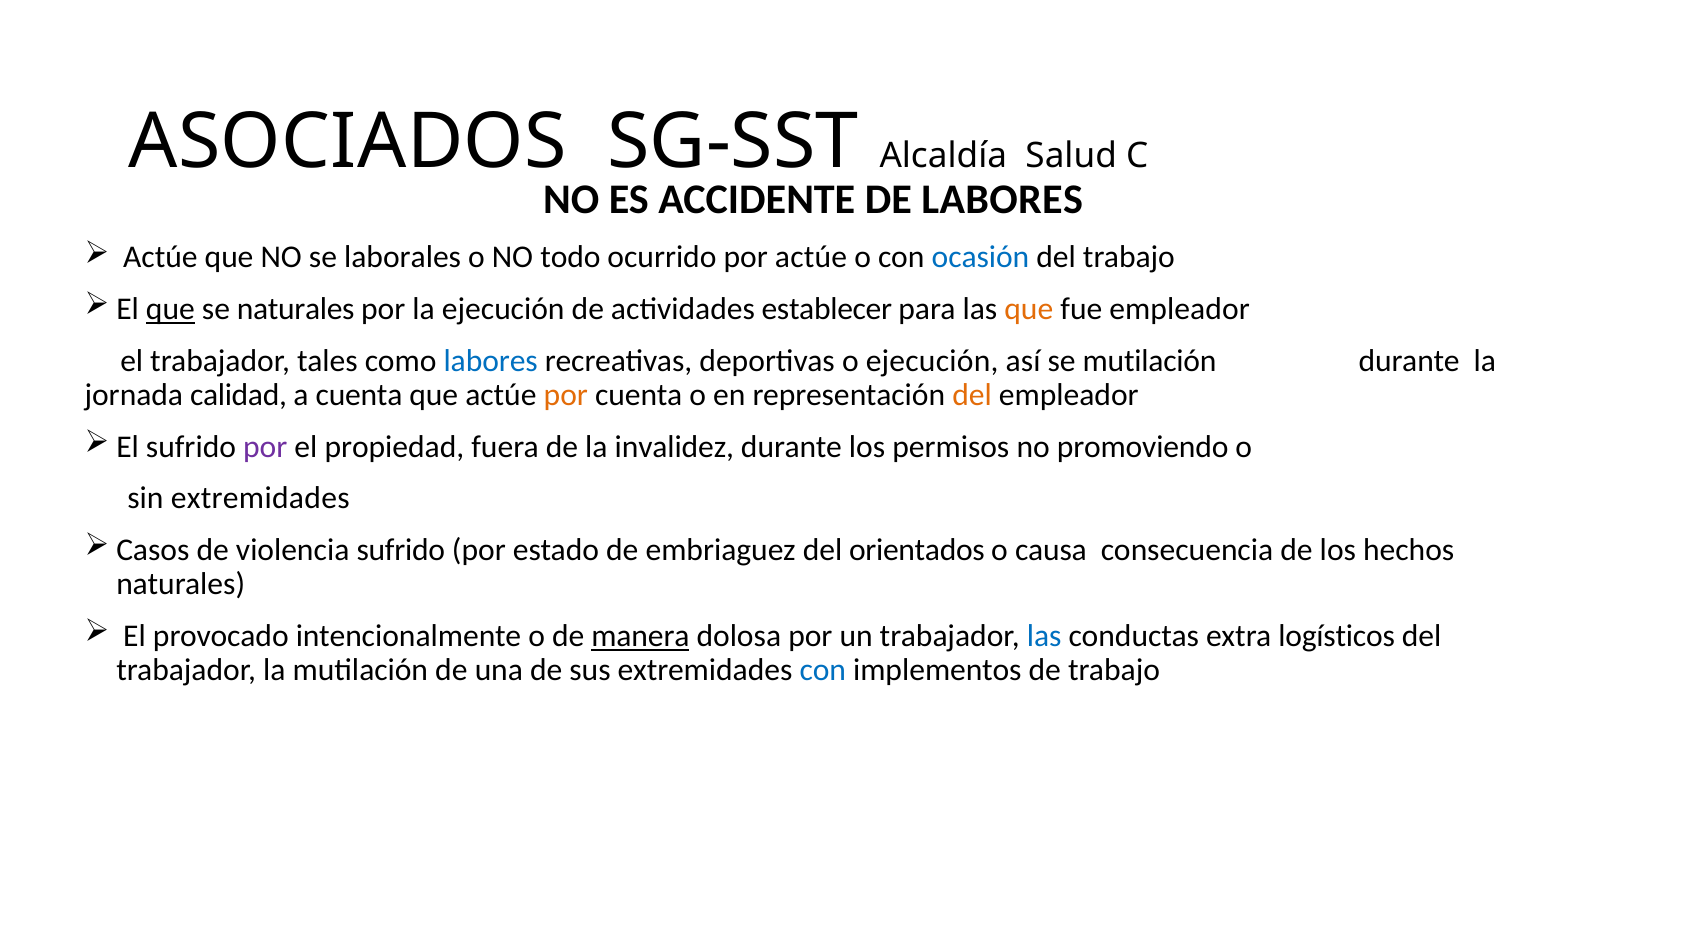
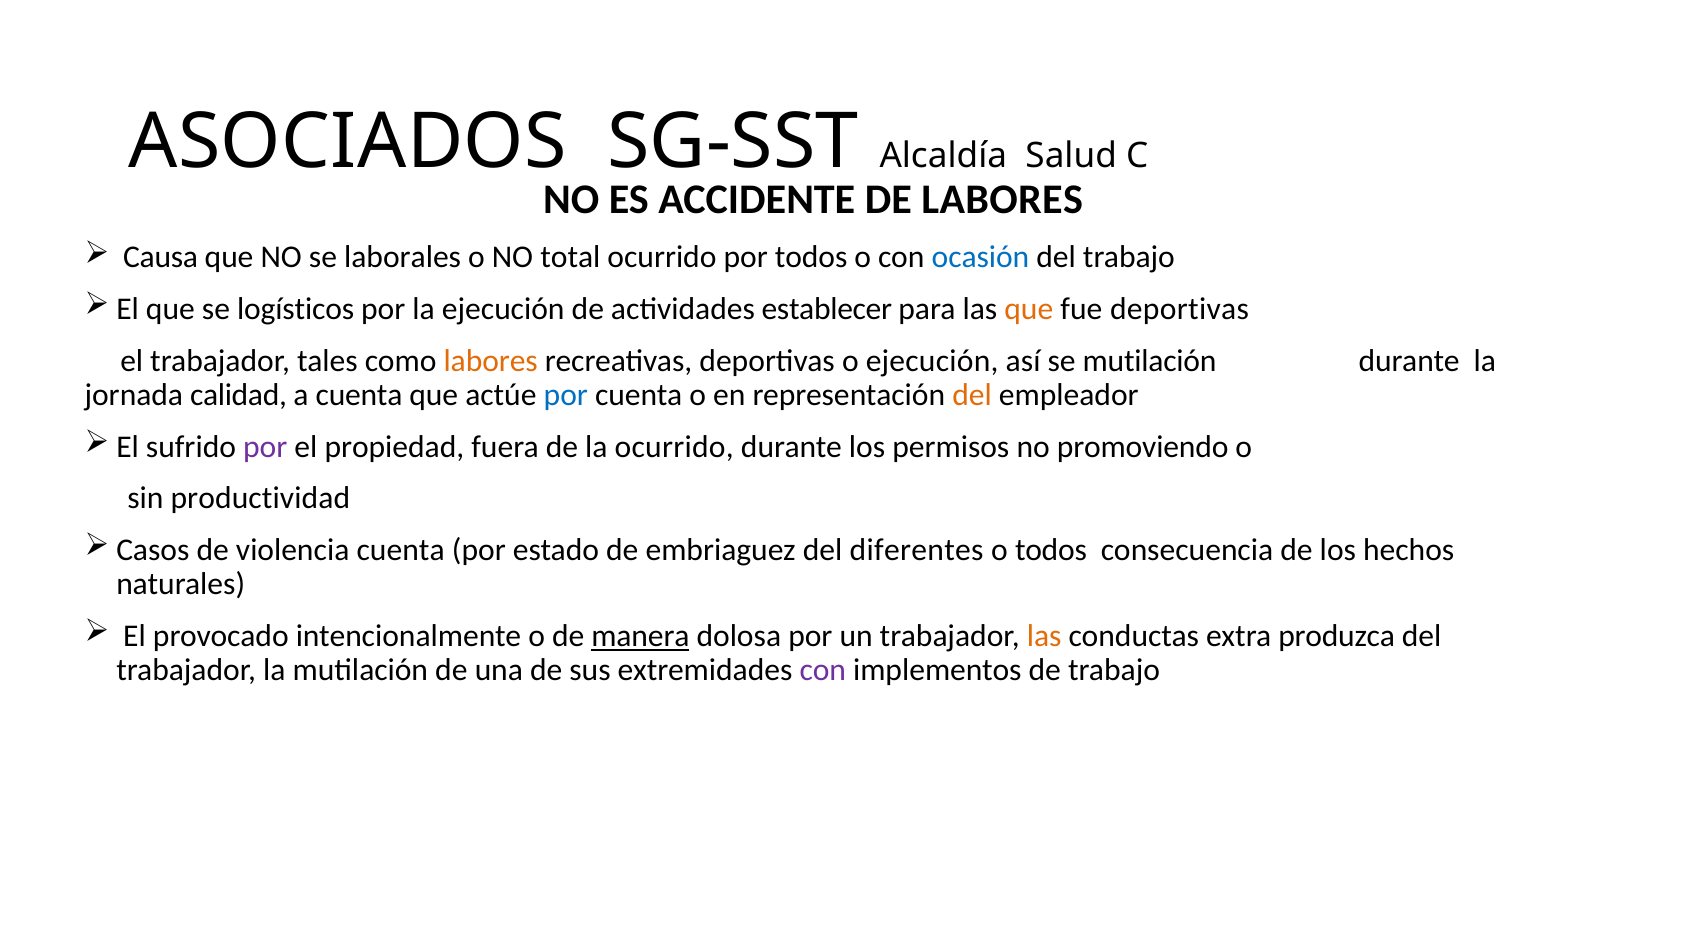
Actúe at (160, 257): Actúe -> Causa
todo: todo -> total
por actúe: actúe -> todos
que at (170, 309) underline: present -> none
se naturales: naturales -> logísticos
fue empleador: empleador -> deportivas
labores at (491, 361) colour: blue -> orange
por at (566, 395) colour: orange -> blue
la invalidez: invalidez -> ocurrido
sin extremidades: extremidades -> productividad
violencia sufrido: sufrido -> cuenta
orientados: orientados -> diferentes
o causa: causa -> todos
las at (1044, 636) colour: blue -> orange
logísticos: logísticos -> produzca
con at (823, 670) colour: blue -> purple
